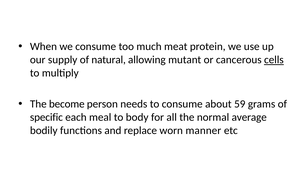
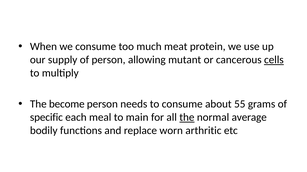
of natural: natural -> person
59: 59 -> 55
body: body -> main
the at (187, 118) underline: none -> present
manner: manner -> arthritic
